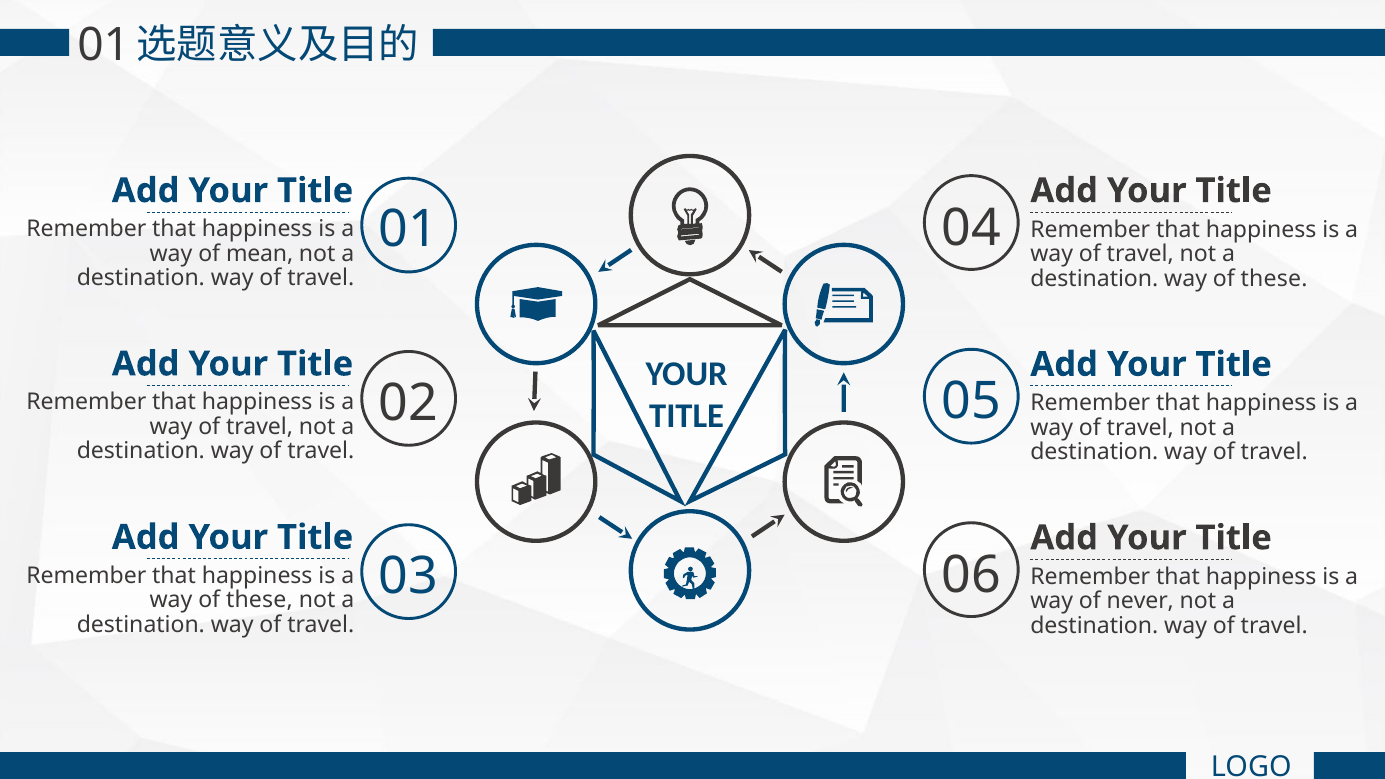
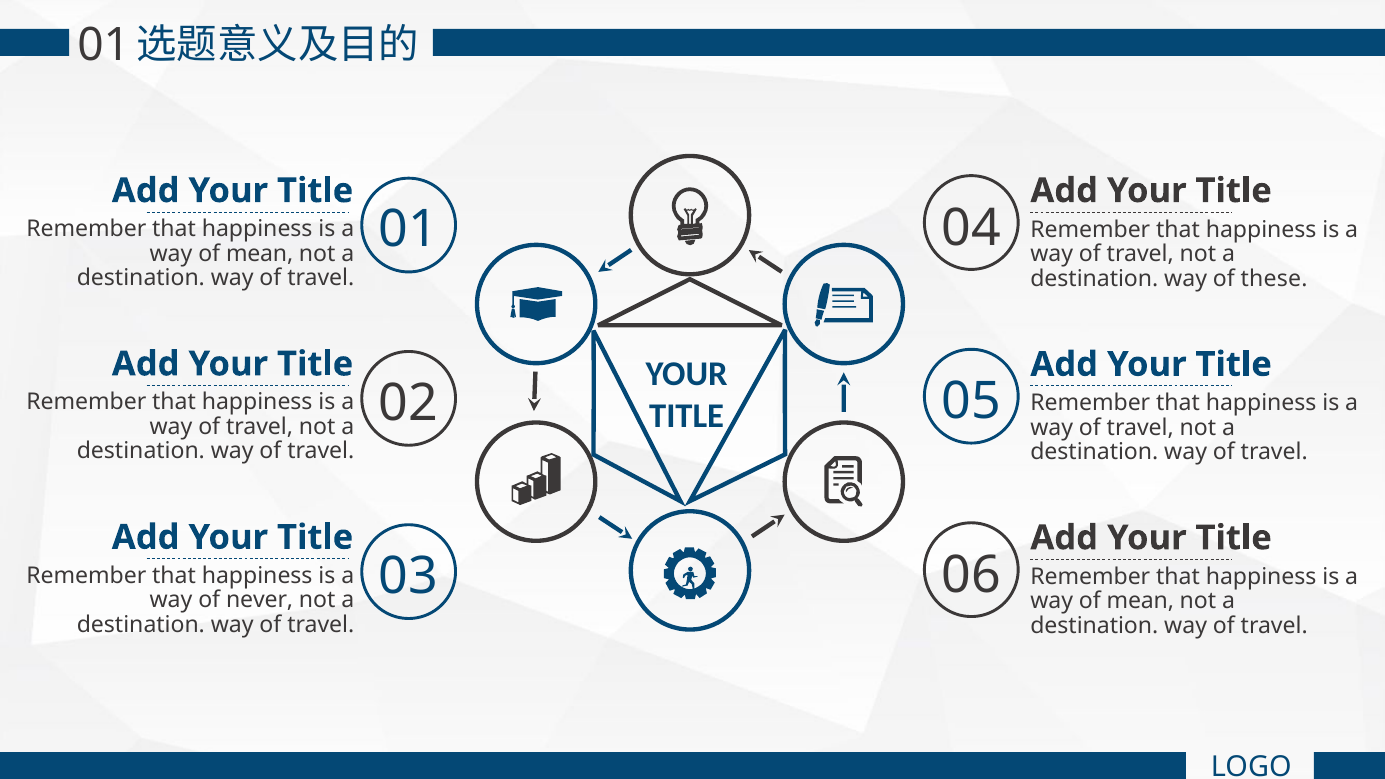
these at (259, 600): these -> never
never at (1140, 601): never -> mean
